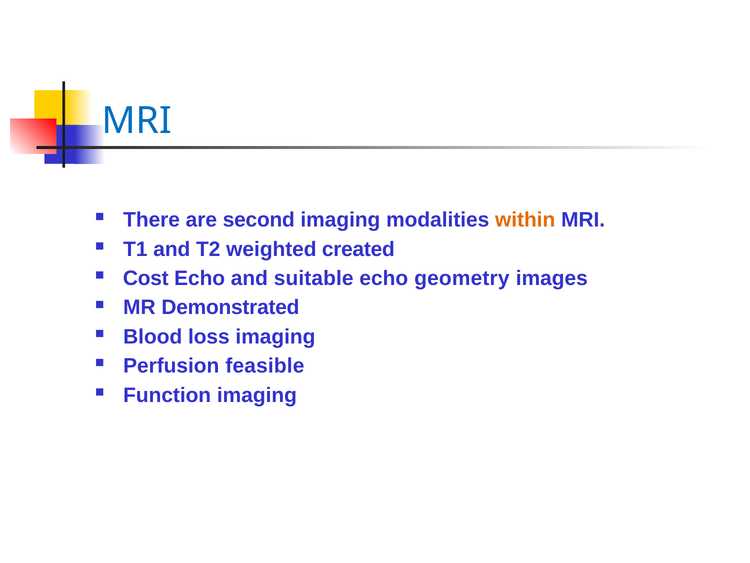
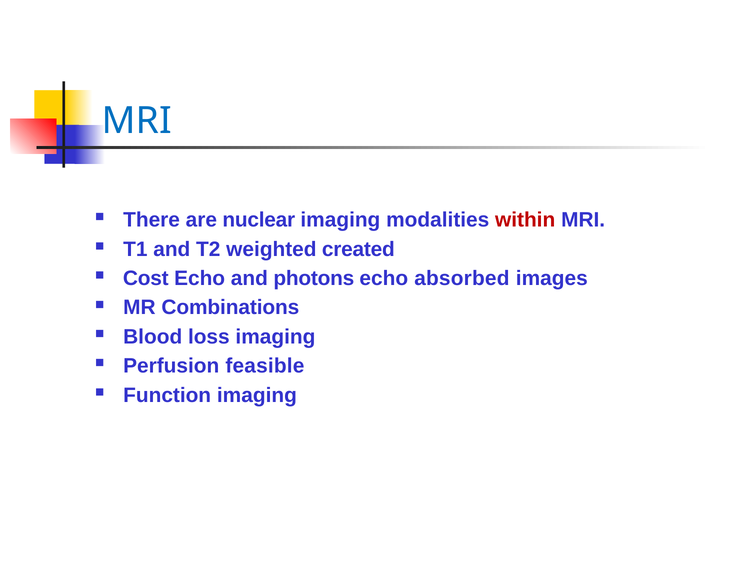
second: second -> nuclear
within colour: orange -> red
suitable: suitable -> photons
geometry: geometry -> absorbed
Demonstrated: Demonstrated -> Combinations
